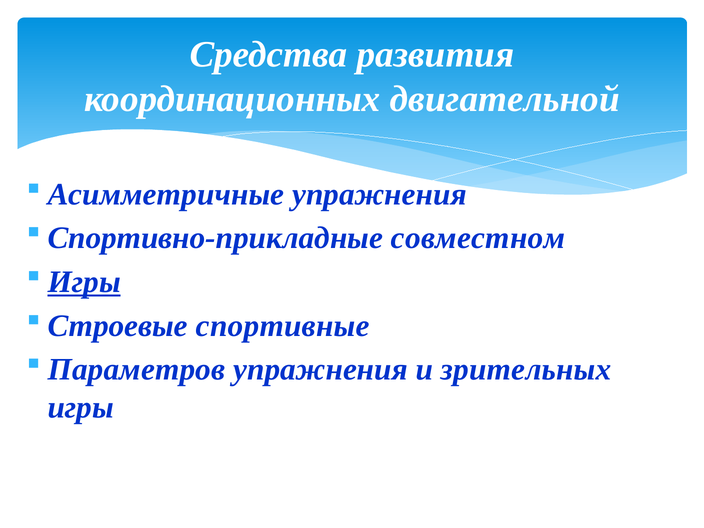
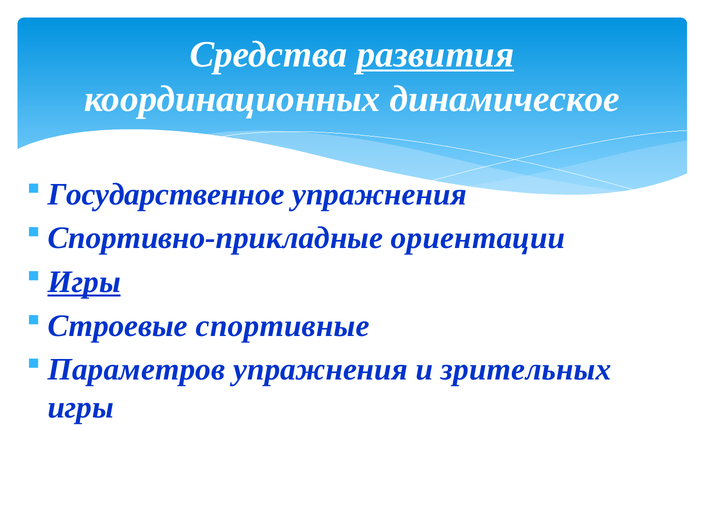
развития underline: none -> present
двигательной: двигательной -> динамическое
Асимметричные: Асимметричные -> Государственное
совместном: совместном -> ориентации
